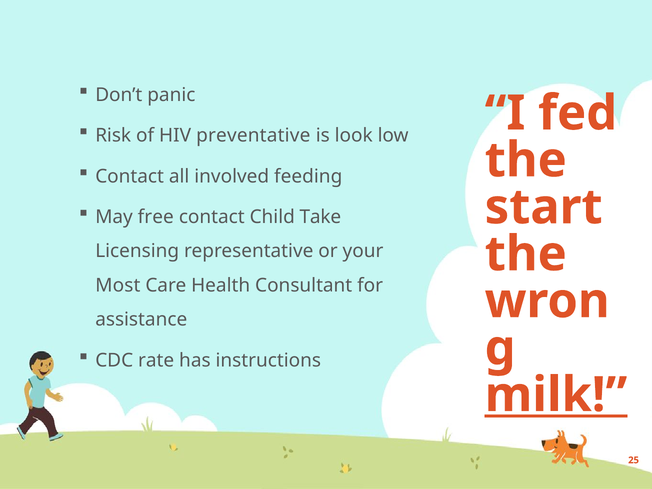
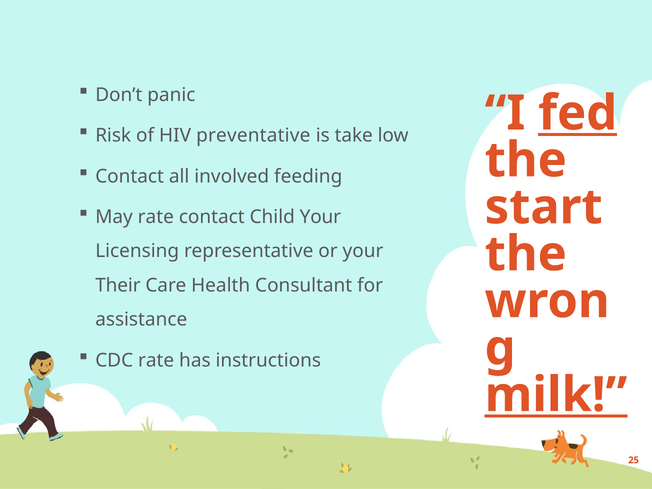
fed underline: none -> present
look: look -> take
May free: free -> rate
Child Take: Take -> Your
Most: Most -> Their
